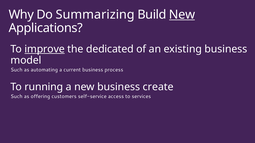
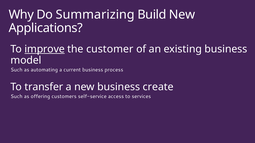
New at (182, 15) underline: present -> none
dedicated: dedicated -> customer
running: running -> transfer
